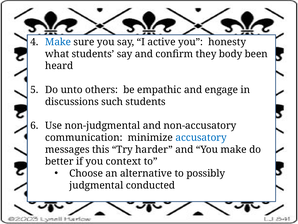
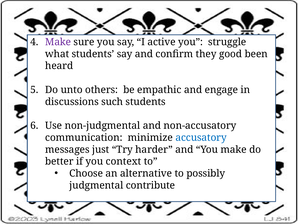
Make at (58, 42) colour: blue -> purple
honesty: honesty -> struggle
body: body -> good
this: this -> just
conducted: conducted -> contribute
